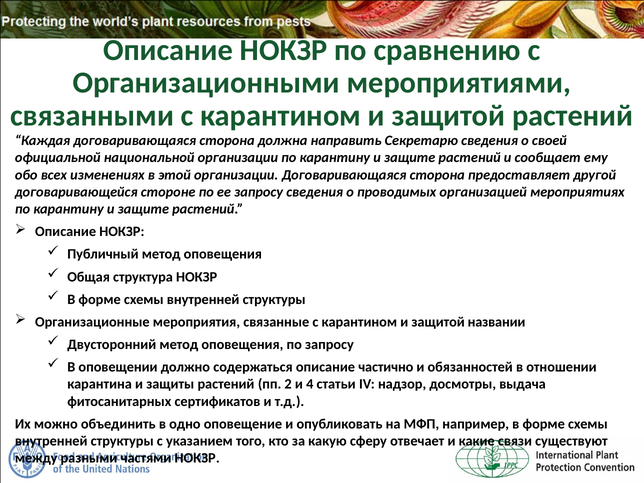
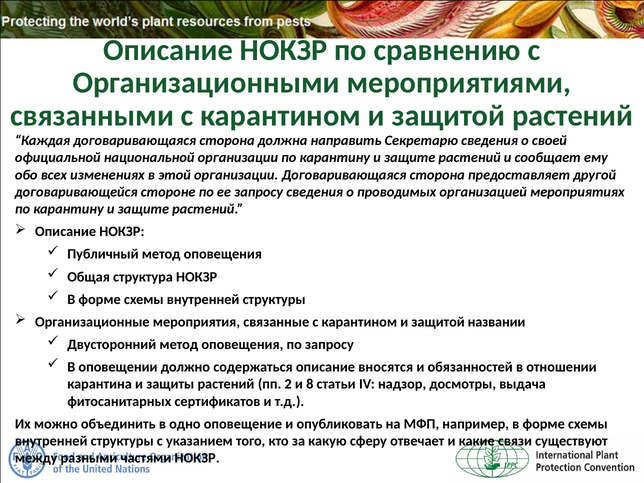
частично: частично -> вносятся
4: 4 -> 8
